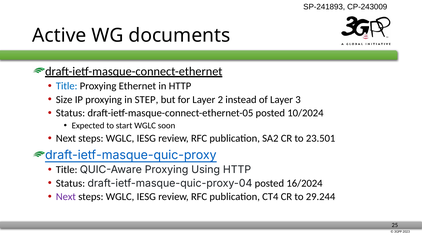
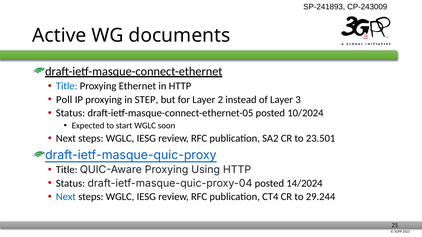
Size: Size -> Poll
16/2024: 16/2024 -> 14/2024
Next at (66, 197) colour: purple -> blue
